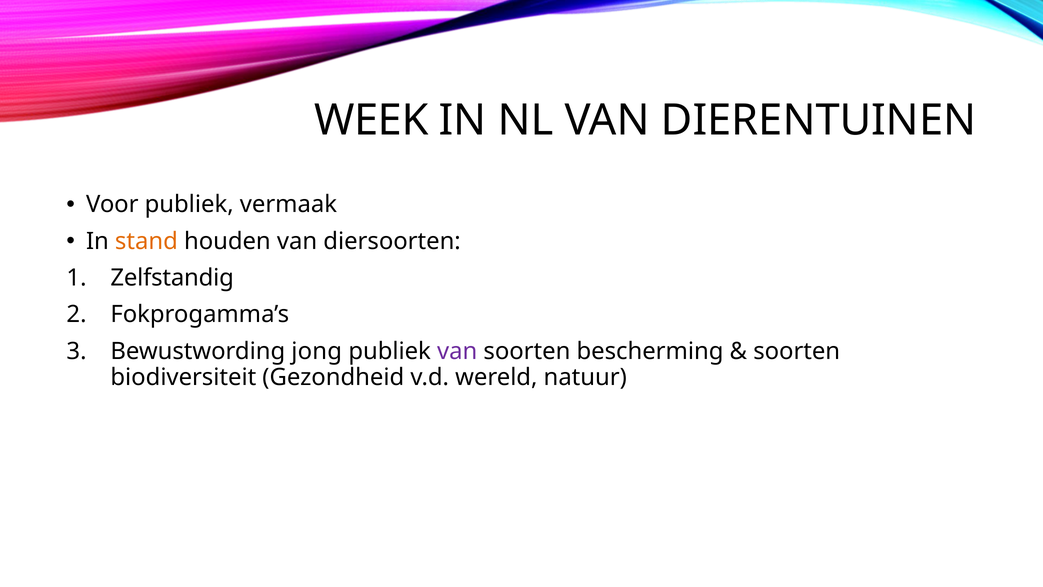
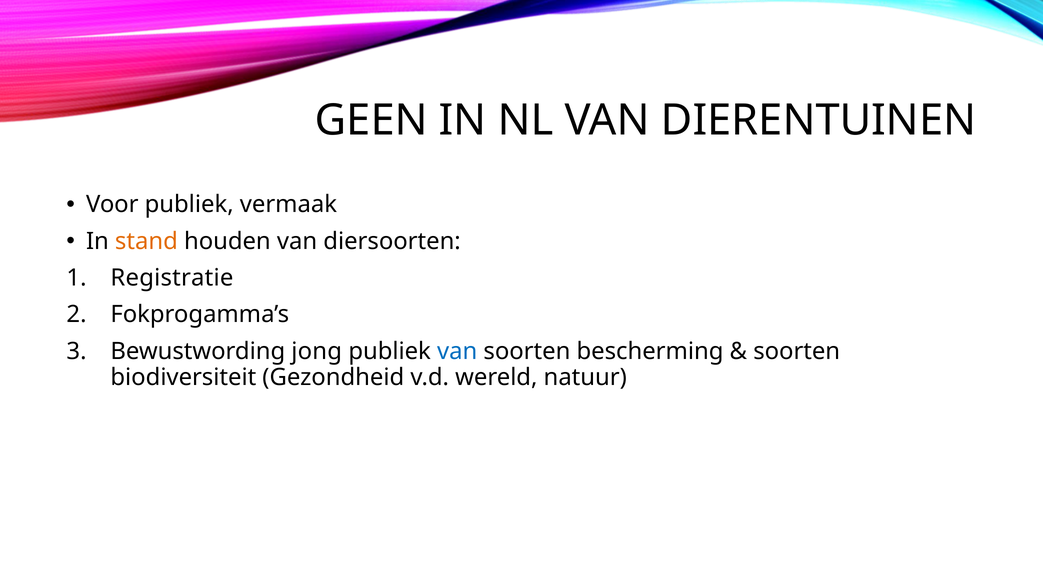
WEEK: WEEK -> GEEN
Zelfstandig: Zelfstandig -> Registratie
van at (457, 351) colour: purple -> blue
